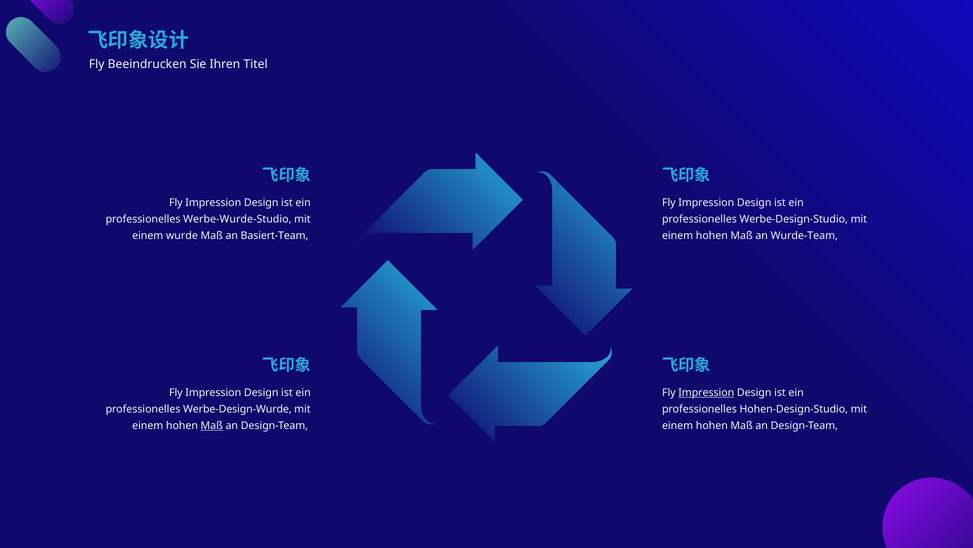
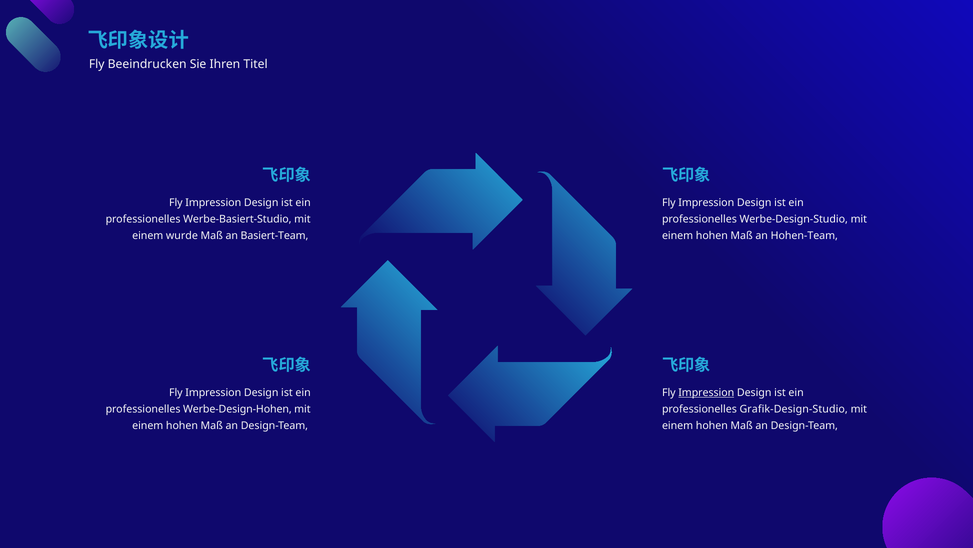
Werbe-Wurde-Studio: Werbe-Wurde-Studio -> Werbe-Basiert-Studio
Wurde-Team: Wurde-Team -> Hohen-Team
Werbe-Design-Wurde: Werbe-Design-Wurde -> Werbe-Design-Hohen
Hohen-Design-Studio: Hohen-Design-Studio -> Grafik-Design-Studio
Maß at (212, 425) underline: present -> none
